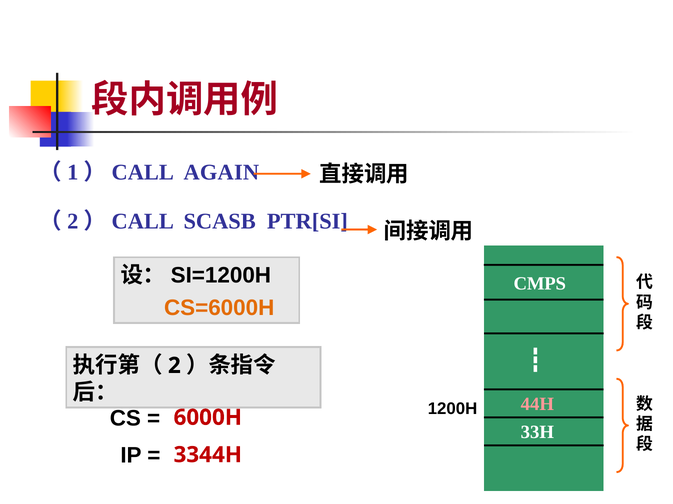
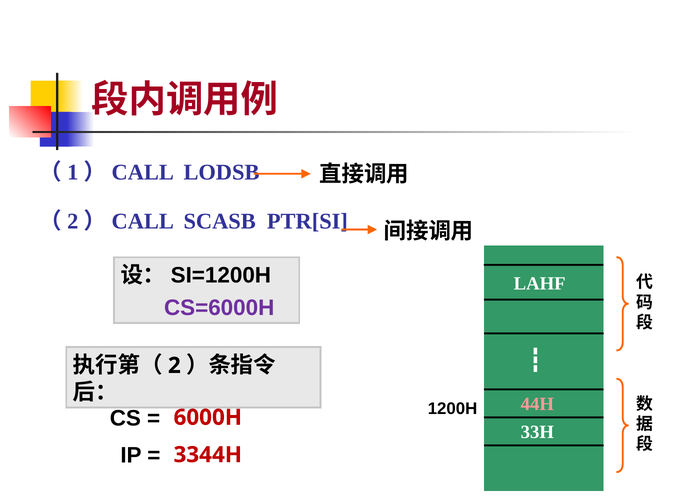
AGAIN: AGAIN -> LODSB
CMPS: CMPS -> LAHF
CS=6000H colour: orange -> purple
